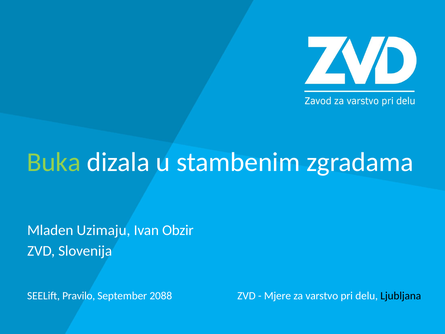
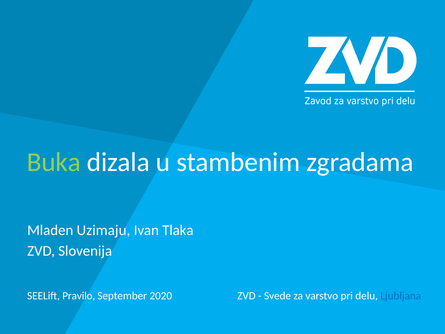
Obzir: Obzir -> Tlaka
2088: 2088 -> 2020
Mjere: Mjere -> Svede
Ljubljana colour: black -> blue
